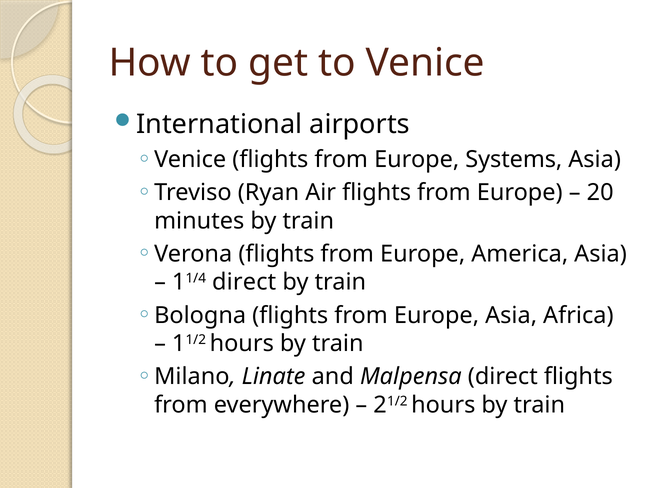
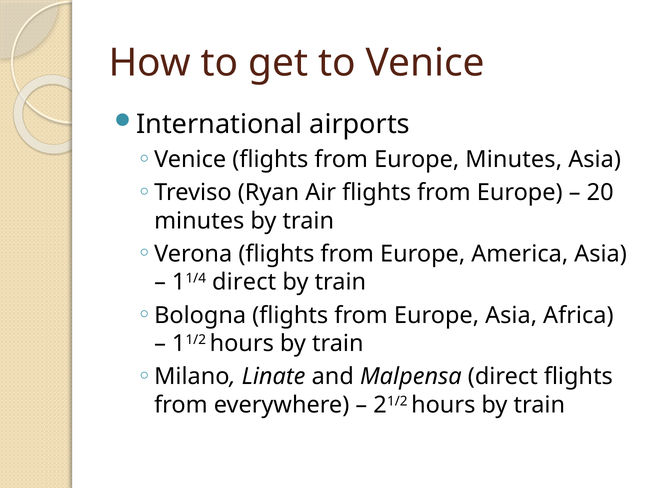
Europe Systems: Systems -> Minutes
